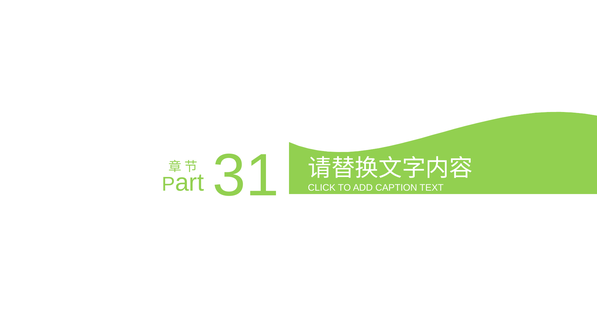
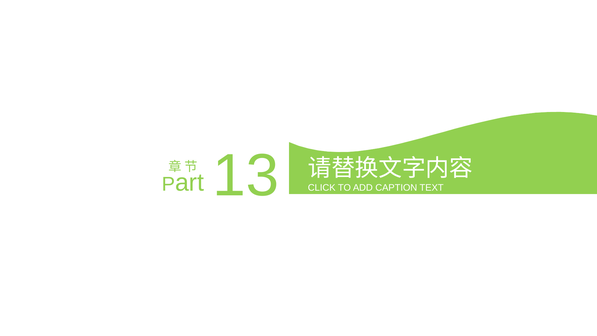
31: 31 -> 13
